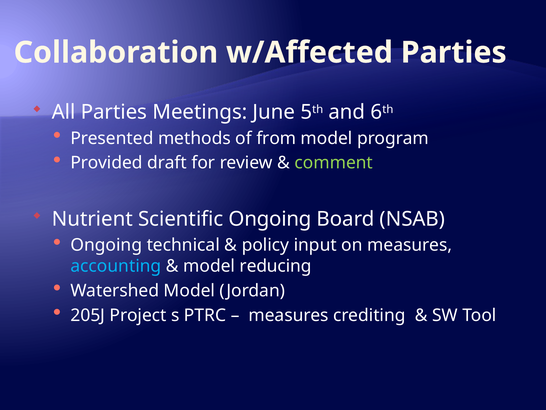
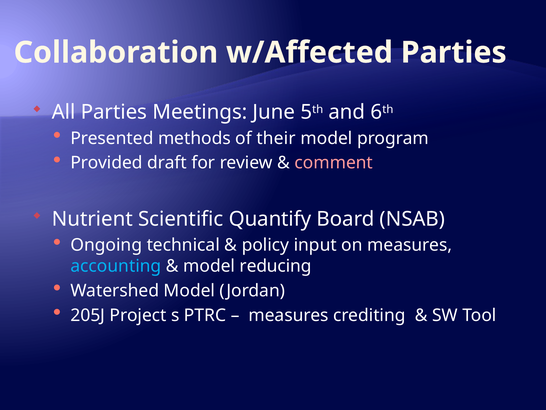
from: from -> their
comment colour: light green -> pink
Scientific Ongoing: Ongoing -> Quantify
